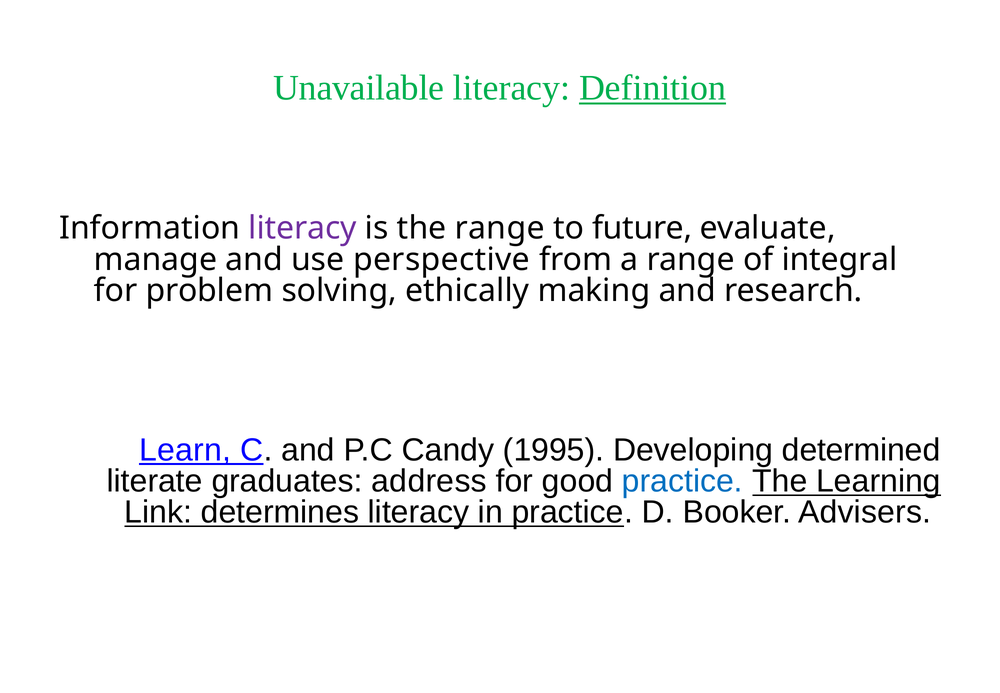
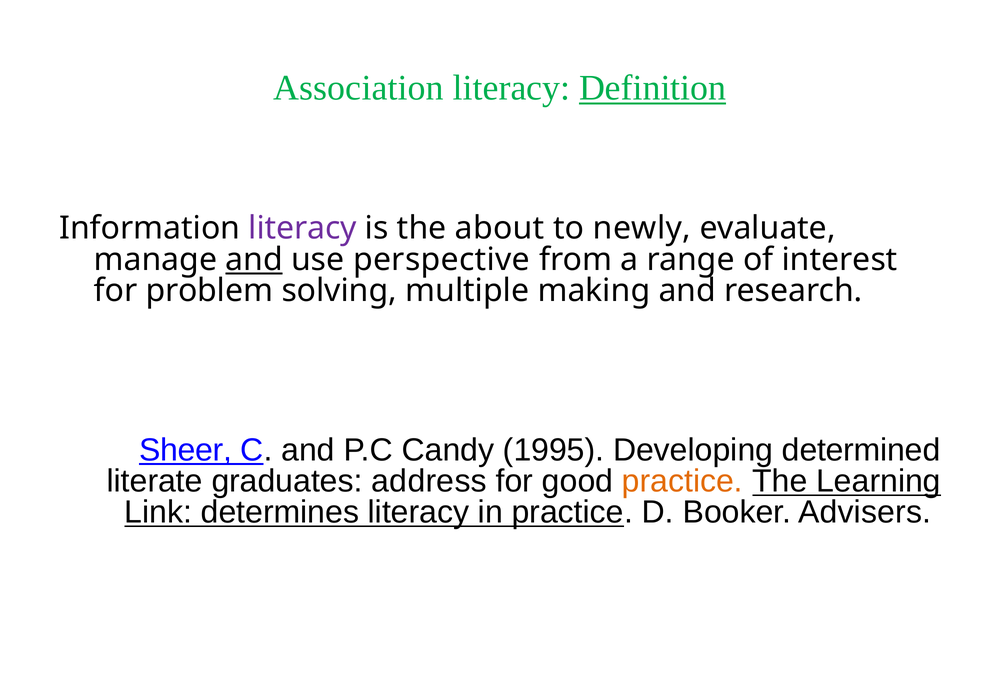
Unavailable: Unavailable -> Association
the range: range -> about
future: future -> newly
and at (254, 259) underline: none -> present
integral: integral -> interest
ethically: ethically -> multiple
Learn: Learn -> Sheer
practice at (682, 481) colour: blue -> orange
